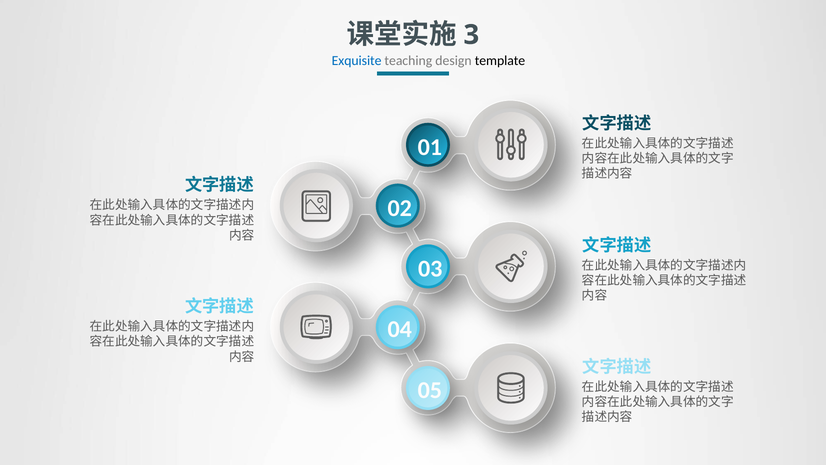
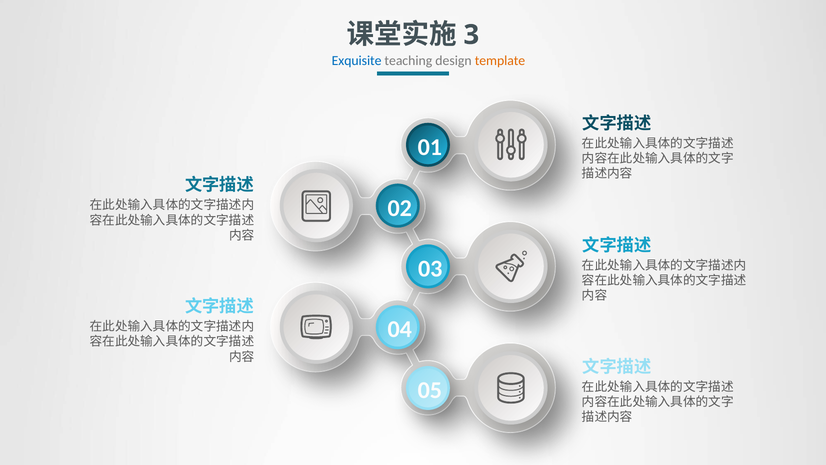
template colour: black -> orange
